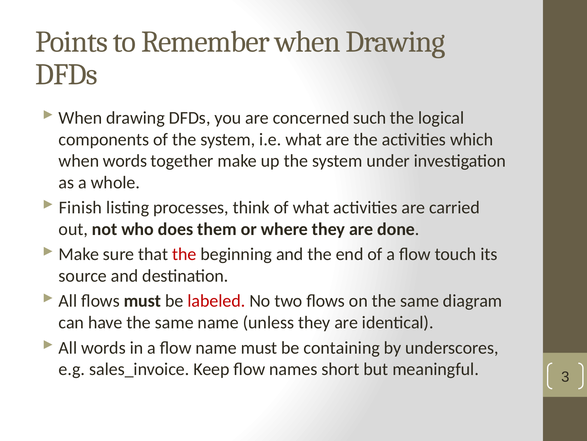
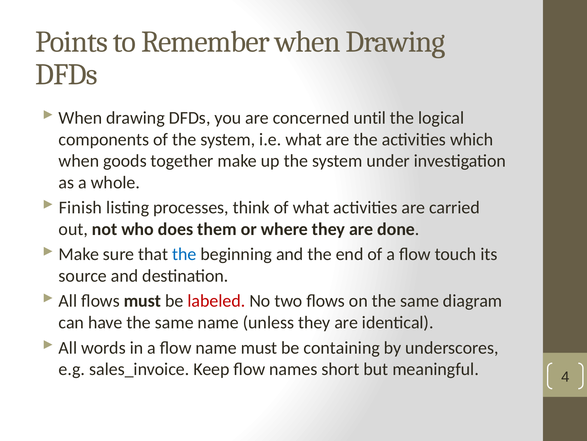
such: such -> until
when words: words -> goods
the at (184, 254) colour: red -> blue
3: 3 -> 4
